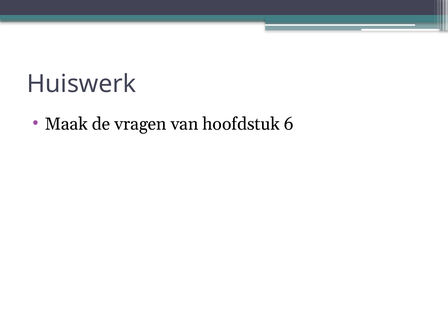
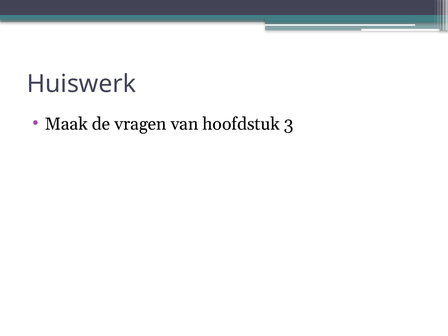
6: 6 -> 3
